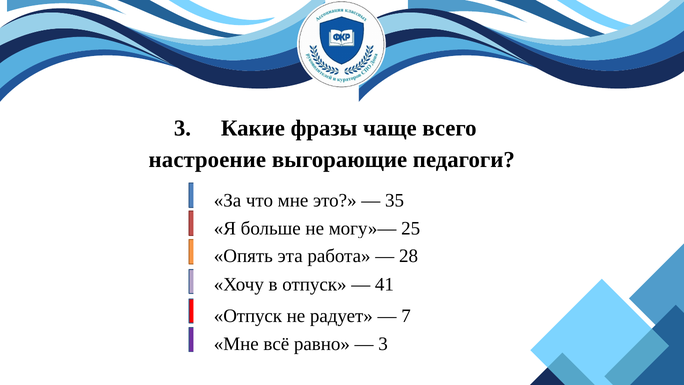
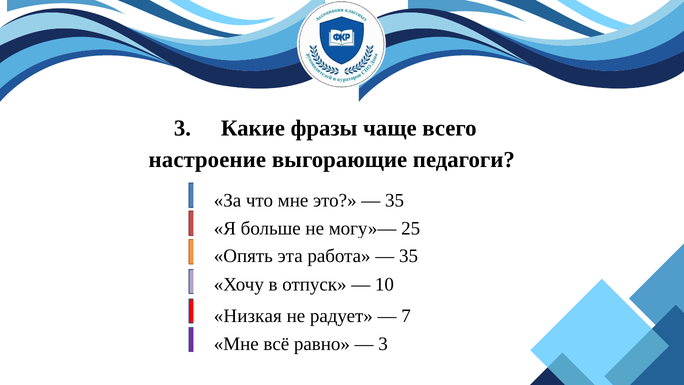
28 at (409, 256): 28 -> 35
41: 41 -> 10
Отпуск at (248, 316): Отпуск -> Низкая
